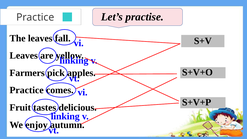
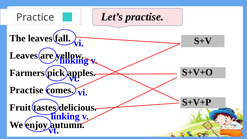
Practice at (27, 90): Practice -> Practise
